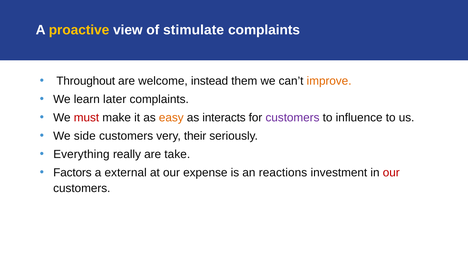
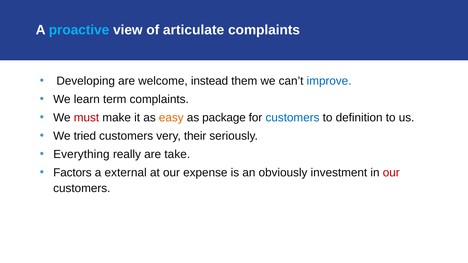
proactive colour: yellow -> light blue
stimulate: stimulate -> articulate
Throughout: Throughout -> Developing
improve colour: orange -> blue
later: later -> term
interacts: interacts -> package
customers at (293, 118) colour: purple -> blue
influence: influence -> definition
side: side -> tried
reactions: reactions -> obviously
